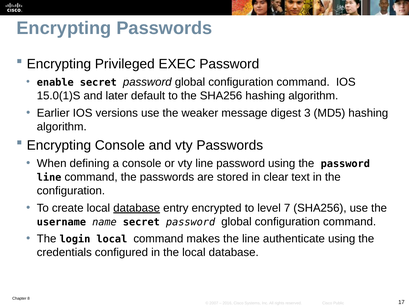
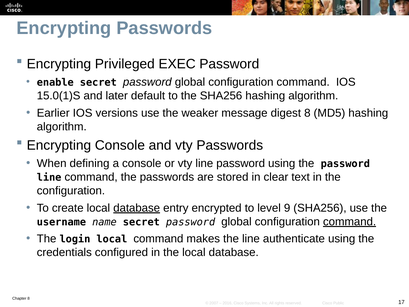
digest 3: 3 -> 8
7: 7 -> 9
command at (350, 221) underline: none -> present
